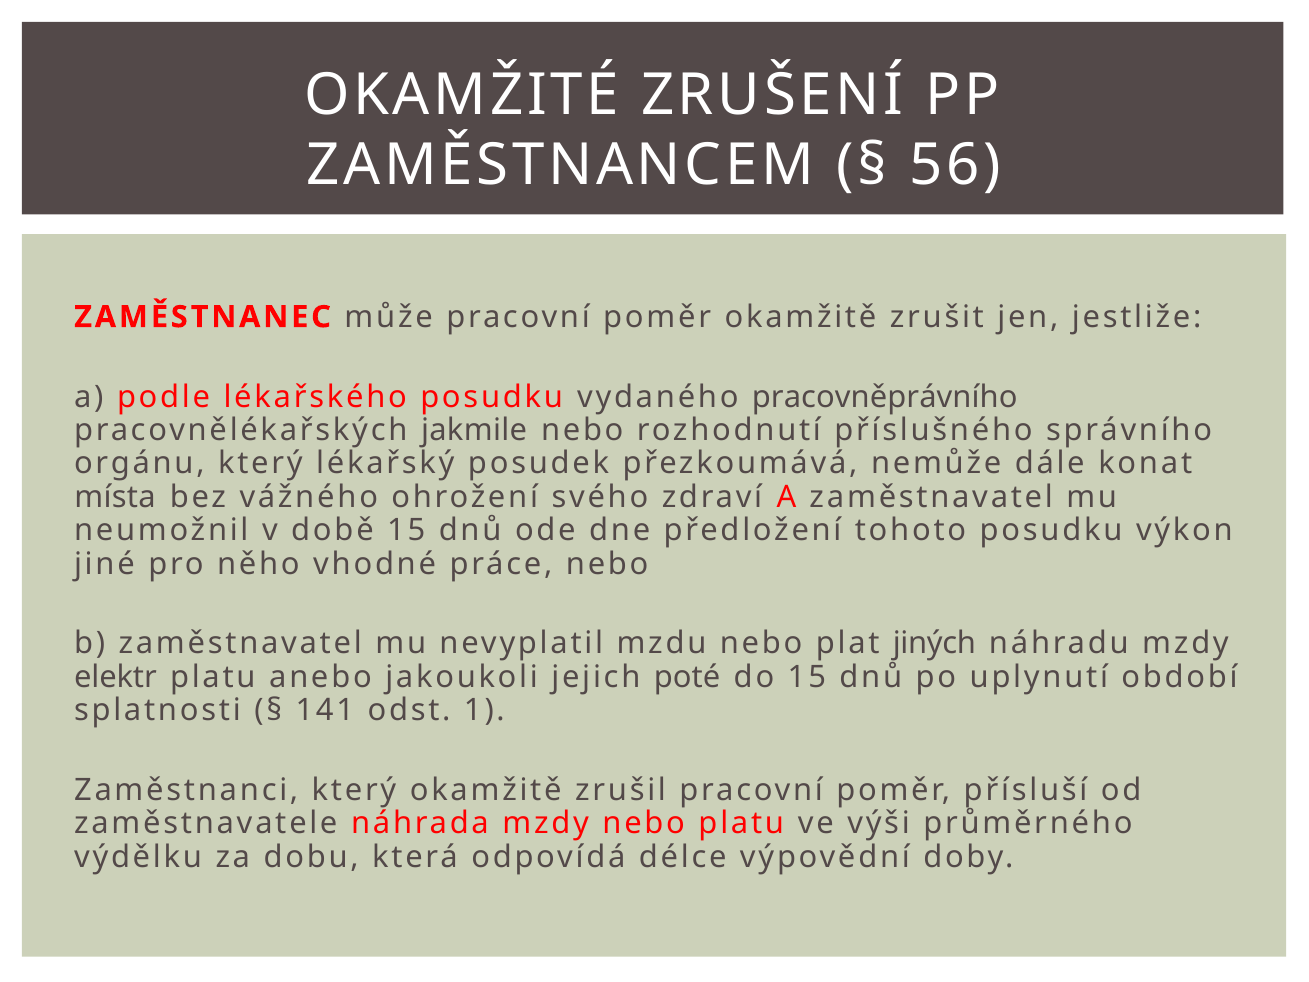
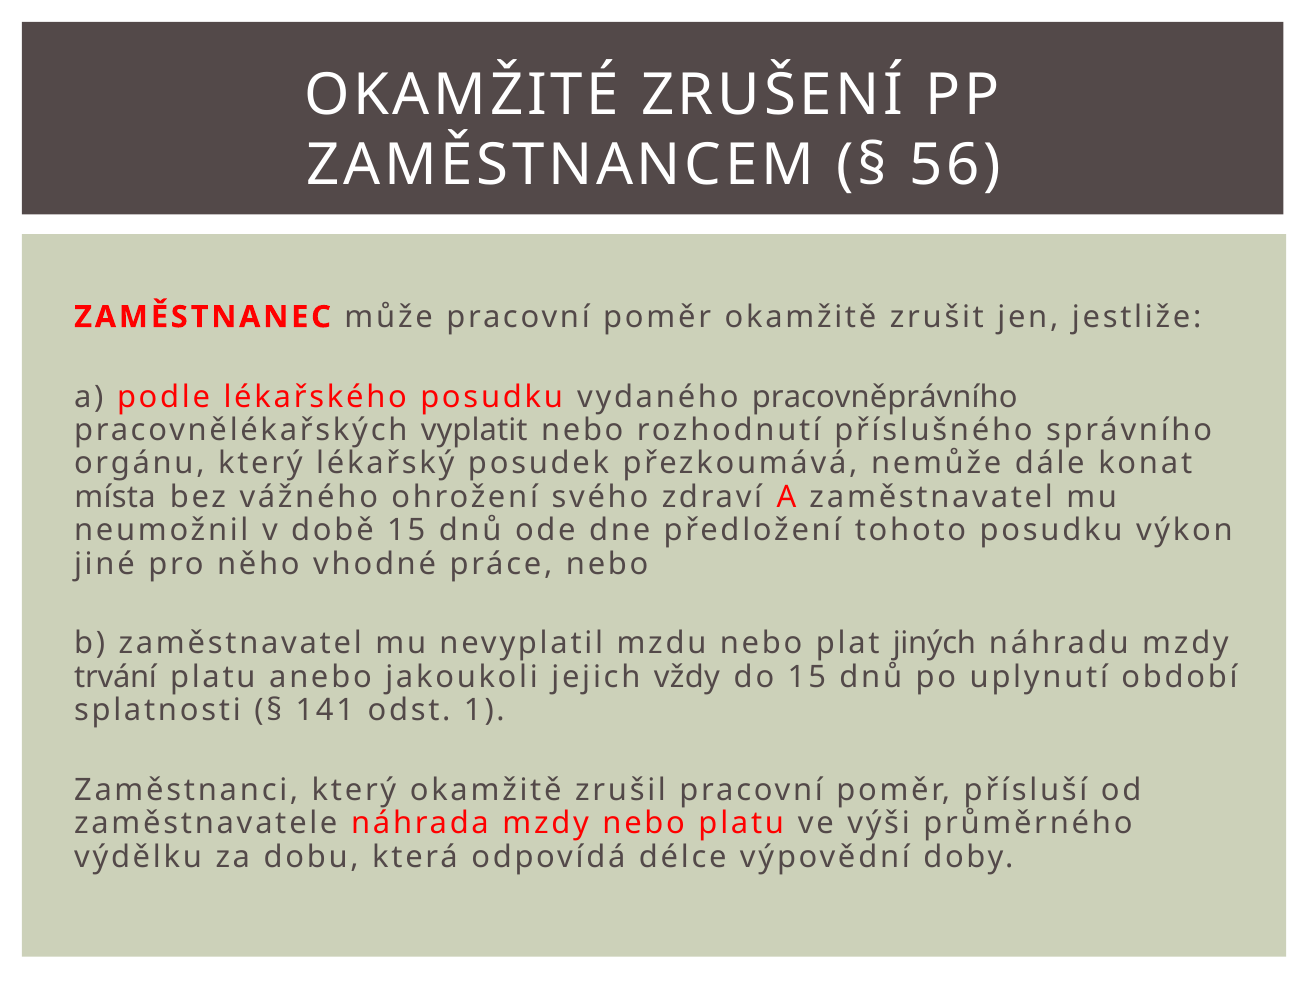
jakmile: jakmile -> vyplatit
elektr: elektr -> trvání
poté: poté -> vždy
